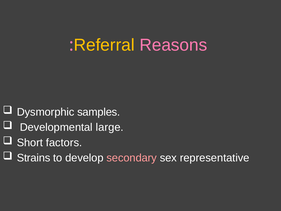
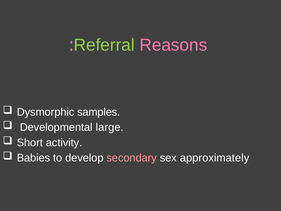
Referral colour: yellow -> light green
factors: factors -> activity
Strains: Strains -> Babies
representative: representative -> approximately
